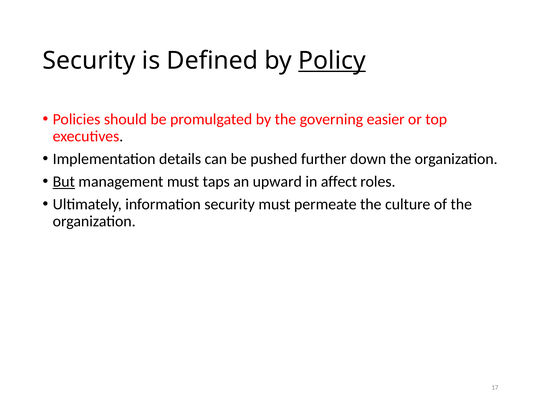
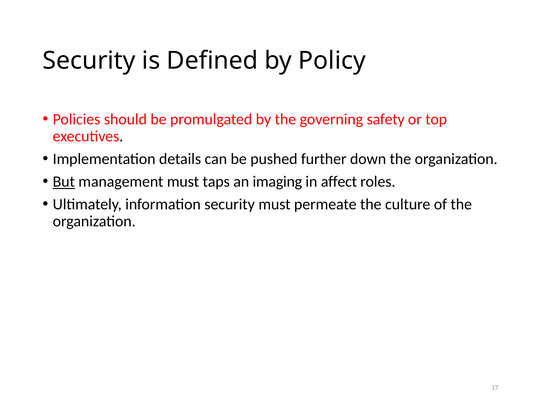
Policy underline: present -> none
easier: easier -> safety
upward: upward -> imaging
